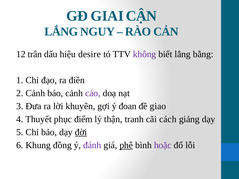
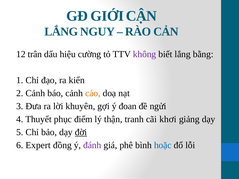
GIAI: GIAI -> GIỚI
desire: desire -> cường
điền: điền -> kiến
cáo colour: purple -> orange
giao: giao -> ngửi
cách: cách -> khơi
Khung: Khung -> Expert
phê underline: present -> none
hoặc colour: purple -> blue
